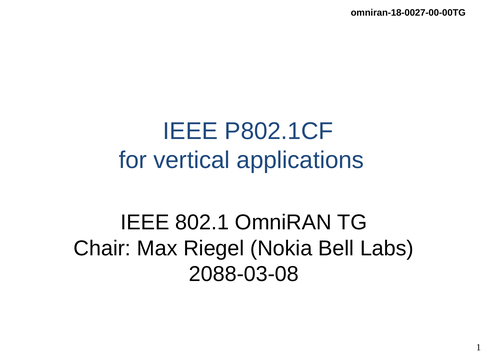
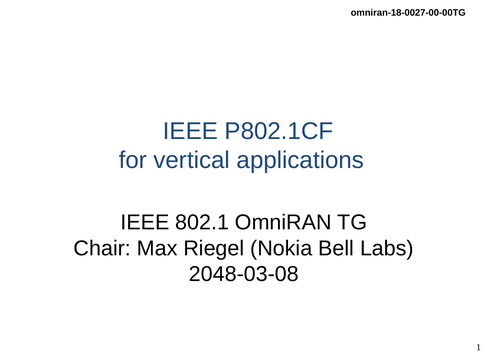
2088-03-08: 2088-03-08 -> 2048-03-08
